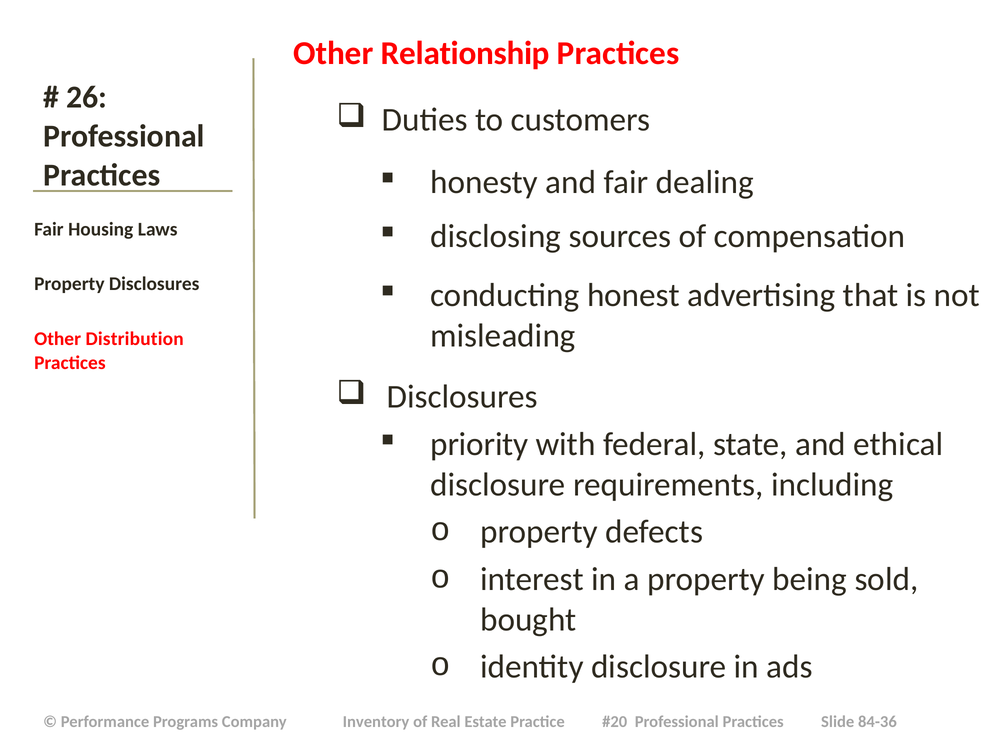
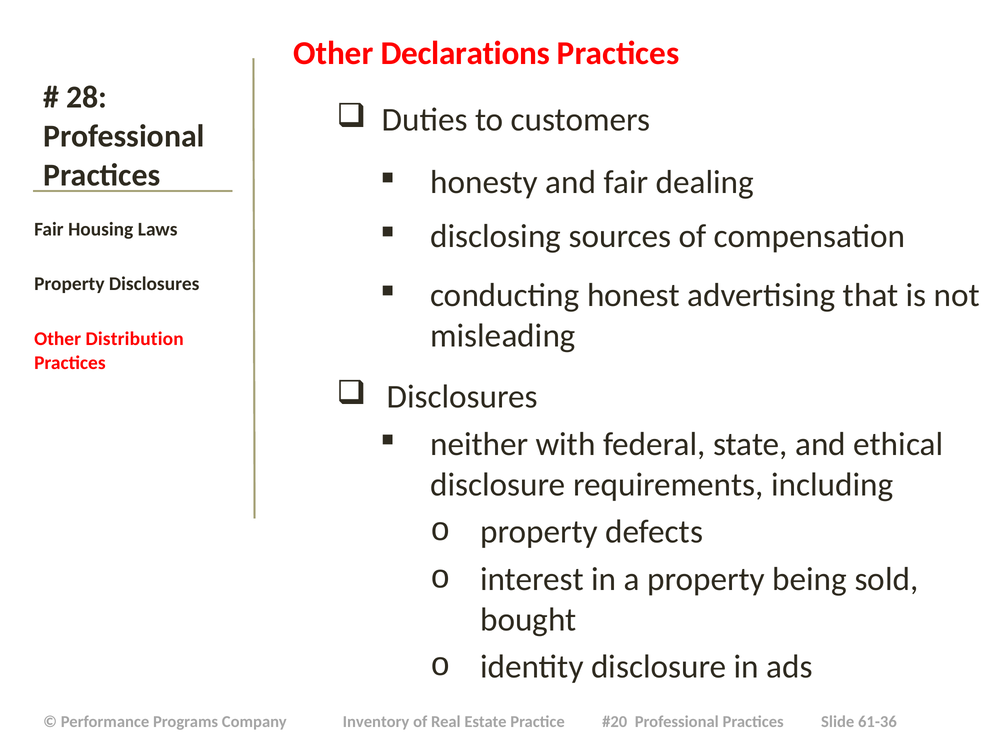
Relationship: Relationship -> Declarations
26: 26 -> 28
priority: priority -> neither
84-36: 84-36 -> 61-36
